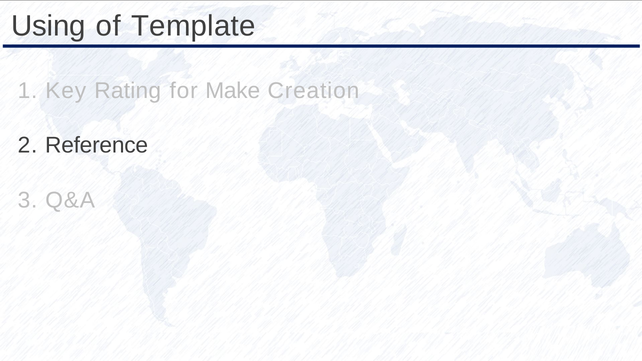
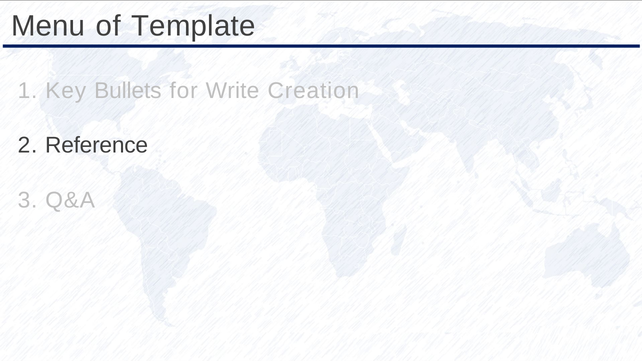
Using: Using -> Menu
Rating: Rating -> Bullets
Make: Make -> Write
